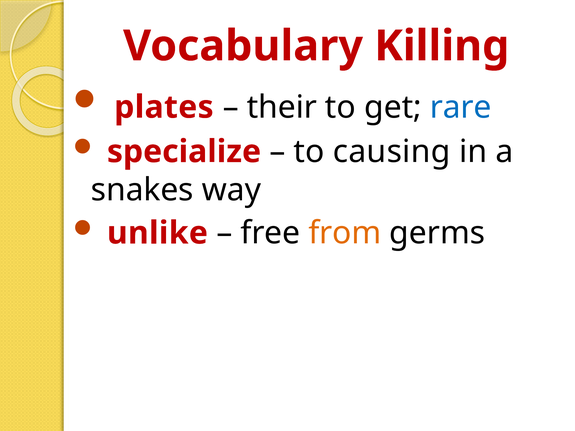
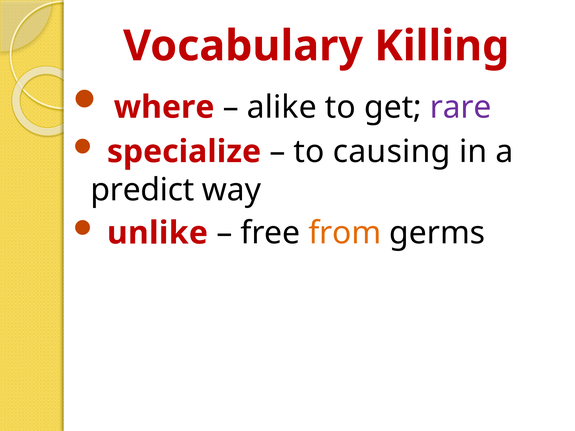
plates: plates -> where
their: their -> alike
rare colour: blue -> purple
snakes: snakes -> predict
